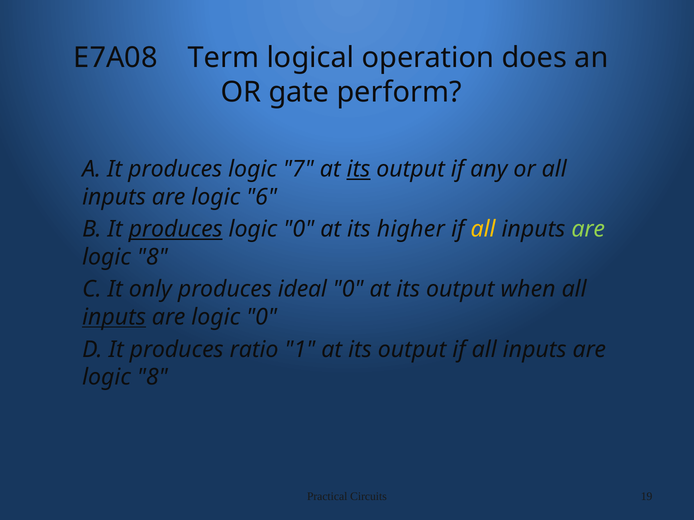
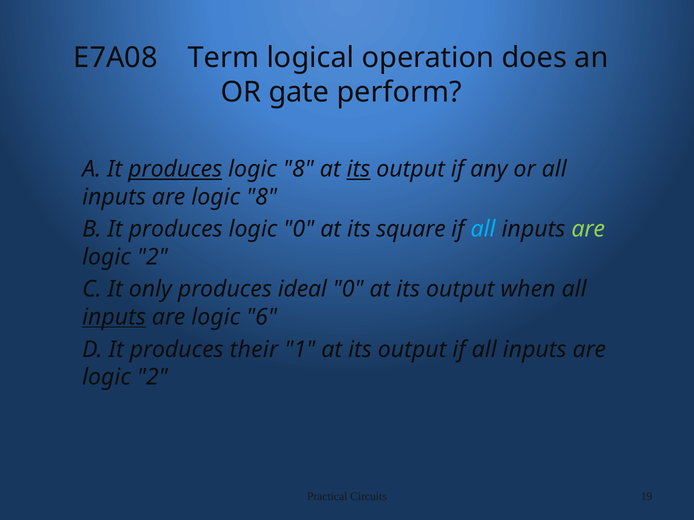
produces at (175, 169) underline: none -> present
7 at (298, 169): 7 -> 8
are logic 6: 6 -> 8
produces at (176, 229) underline: present -> none
higher: higher -> square
all at (483, 229) colour: yellow -> light blue
8 at (152, 257): 8 -> 2
are logic 0: 0 -> 6
ratio: ratio -> their
8 at (152, 378): 8 -> 2
